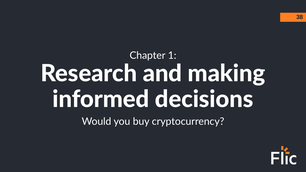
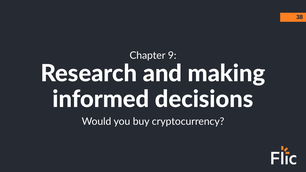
1: 1 -> 9
